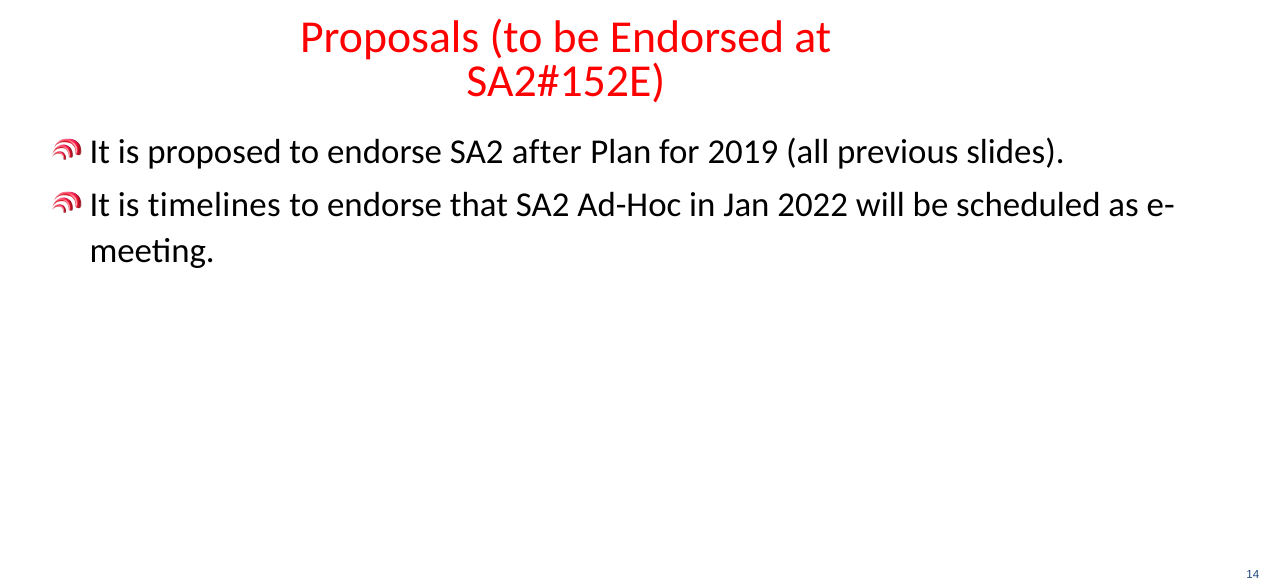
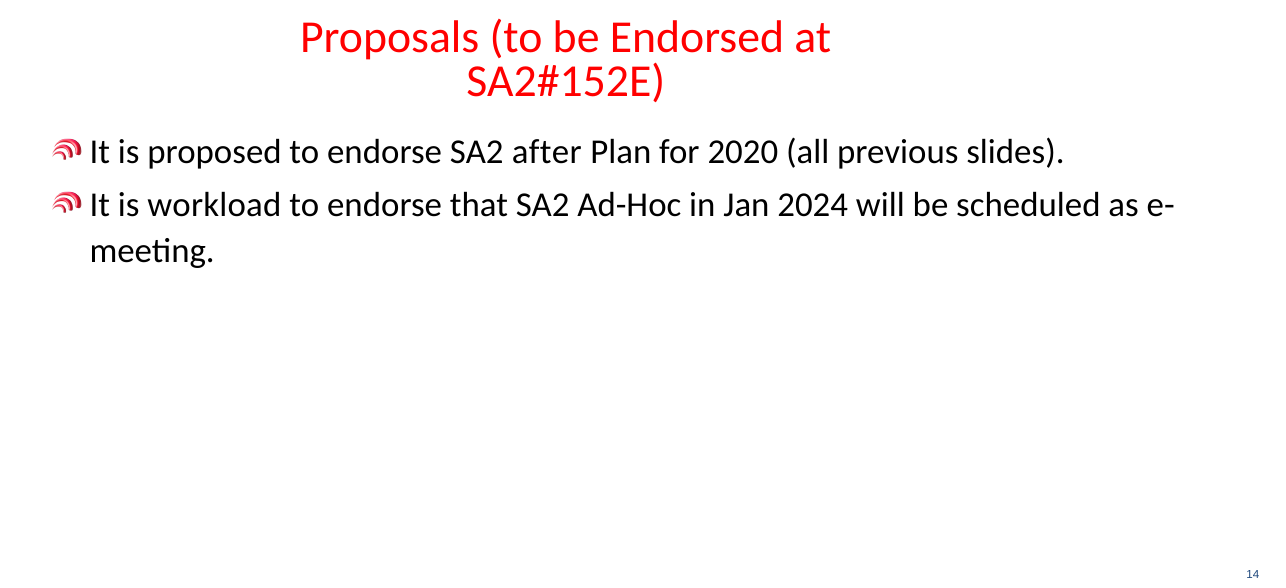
2019: 2019 -> 2020
timelines: timelines -> workload
2022: 2022 -> 2024
